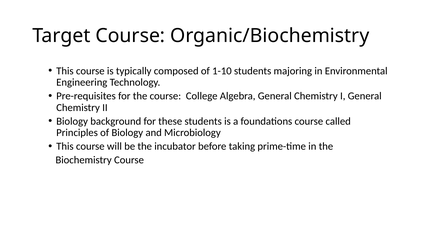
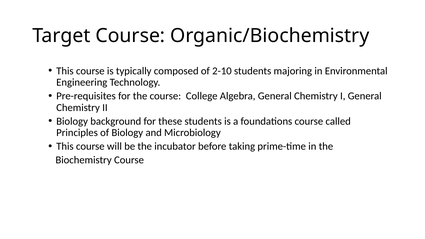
1-10: 1-10 -> 2-10
